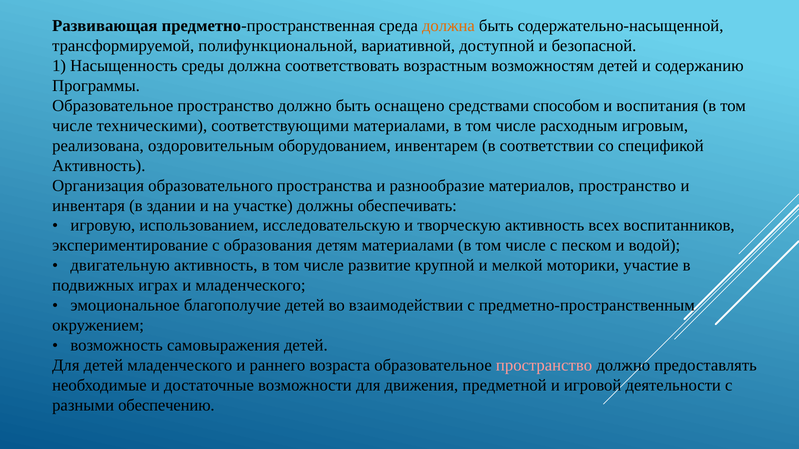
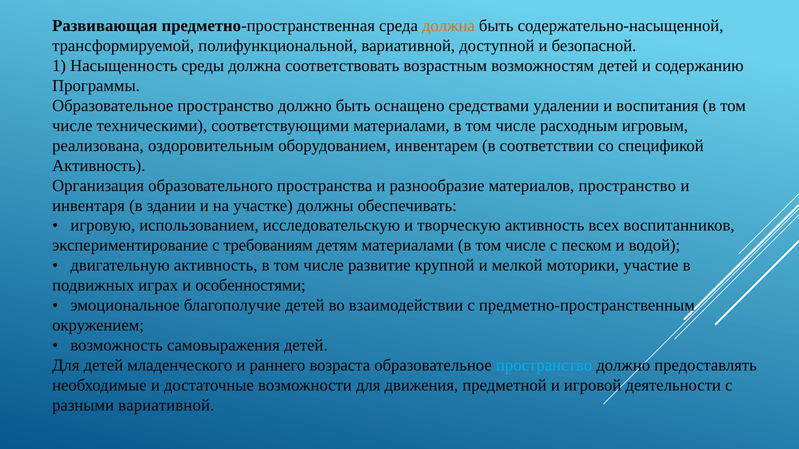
способом: способом -> удалении
образования: образования -> требованиям
и младенческого: младенческого -> особенностями
пространство at (544, 366) colour: pink -> light blue
разными обеспечению: обеспечению -> вариативной
